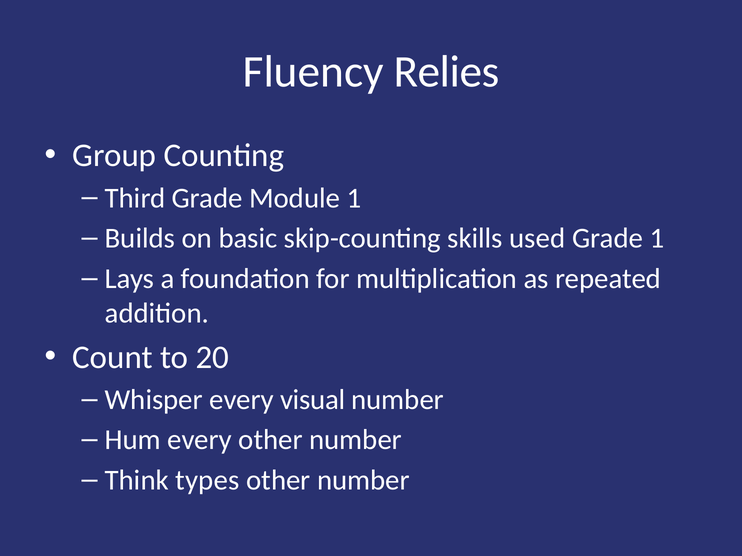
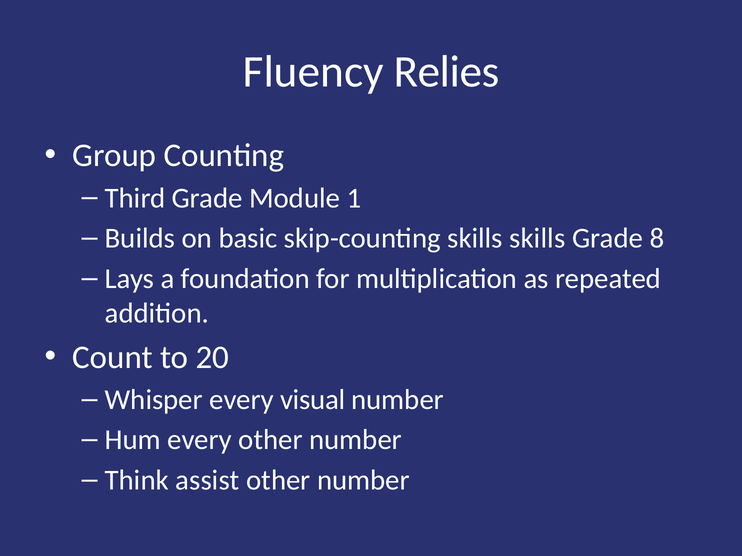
skills used: used -> skills
Grade 1: 1 -> 8
types: types -> assist
